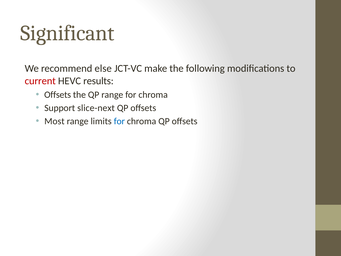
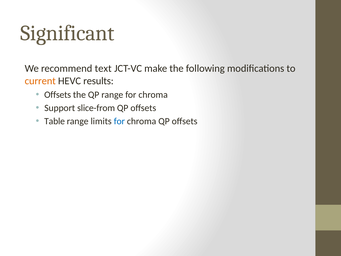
else: else -> text
current colour: red -> orange
slice-next: slice-next -> slice-from
Most: Most -> Table
